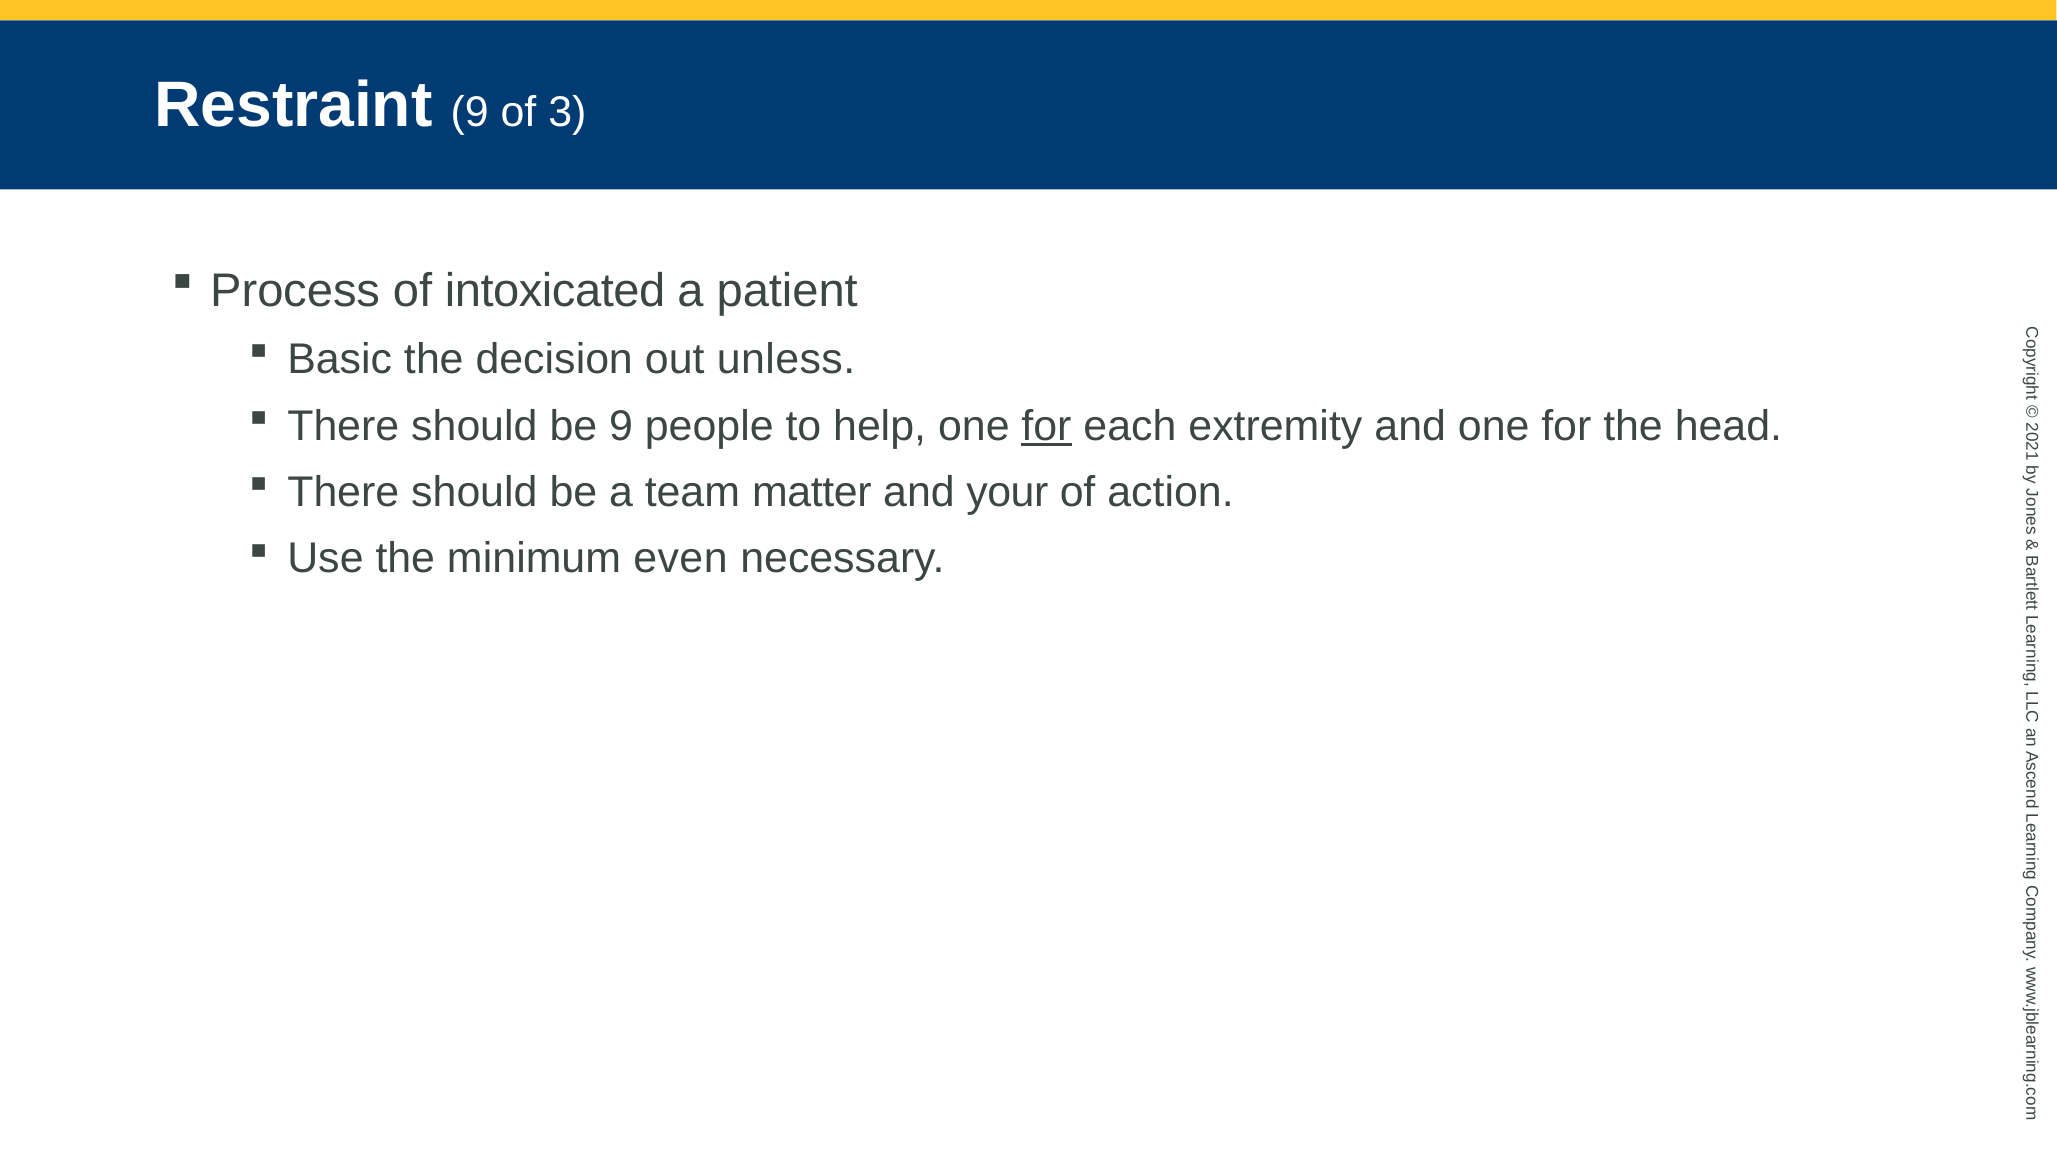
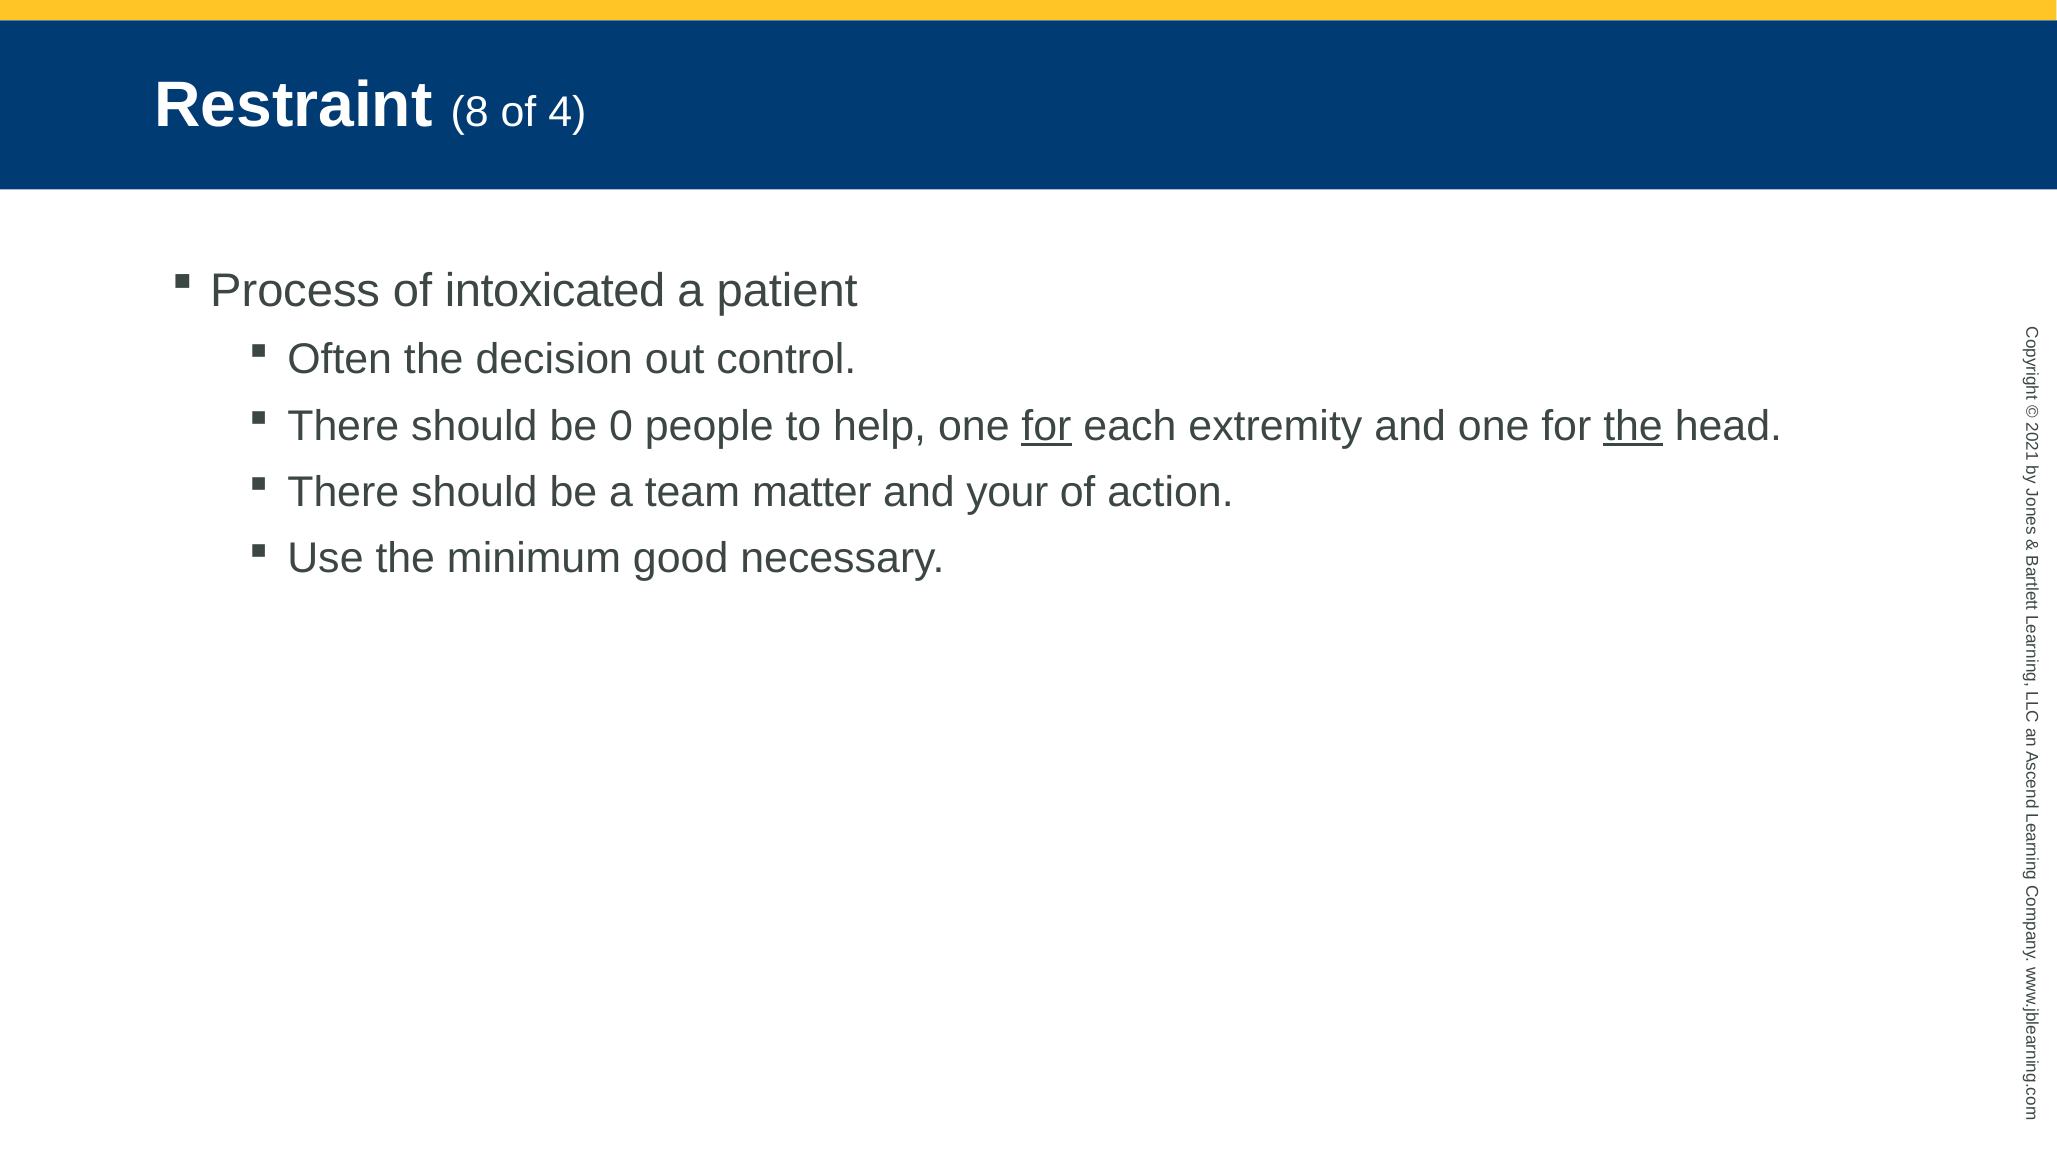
Restraint 9: 9 -> 8
3: 3 -> 4
Basic: Basic -> Often
unless: unless -> control
be 9: 9 -> 0
the at (1633, 426) underline: none -> present
even: even -> good
